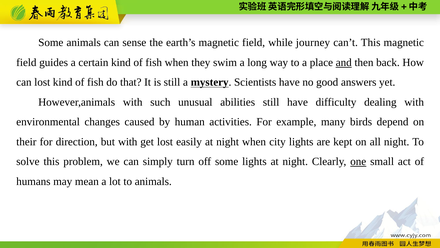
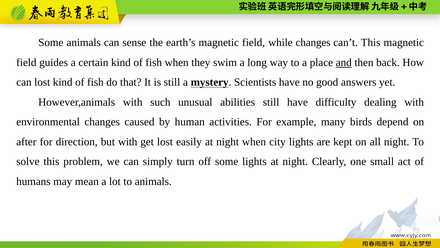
while journey: journey -> changes
their: their -> after
one underline: present -> none
